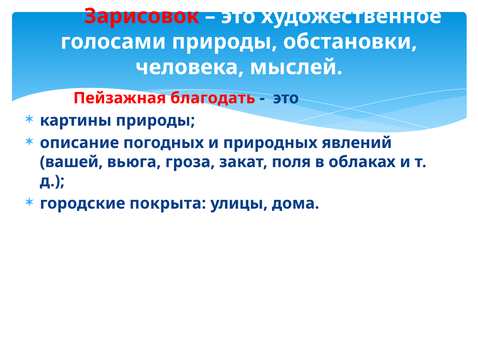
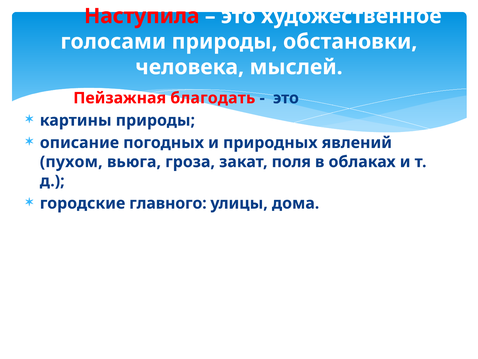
Зарисовок: Зарисовок -> Наступила
вашей: вашей -> пухом
покрыта: покрыта -> главного
